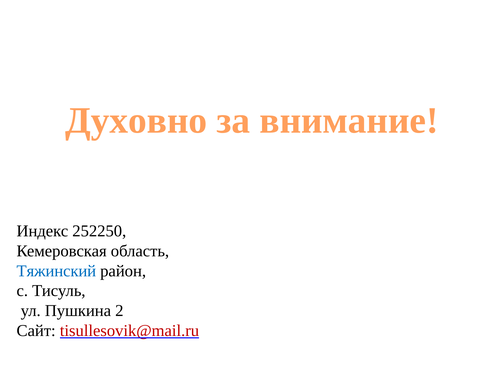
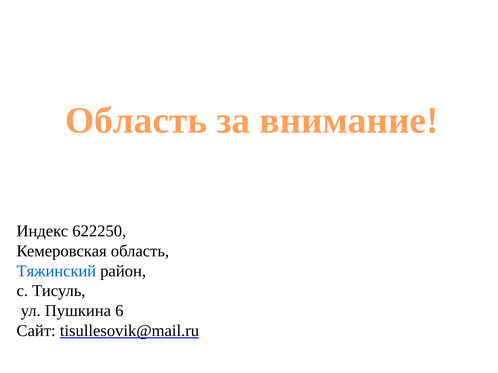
Духовно at (136, 121): Духовно -> Область
252250: 252250 -> 622250
2: 2 -> 6
tisullesovik@mail.ru colour: red -> black
